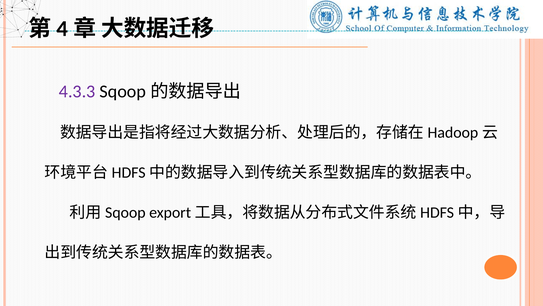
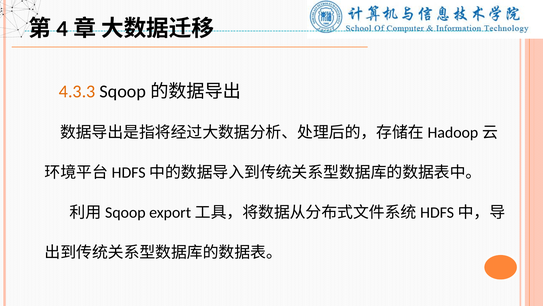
4.3.3 colour: purple -> orange
